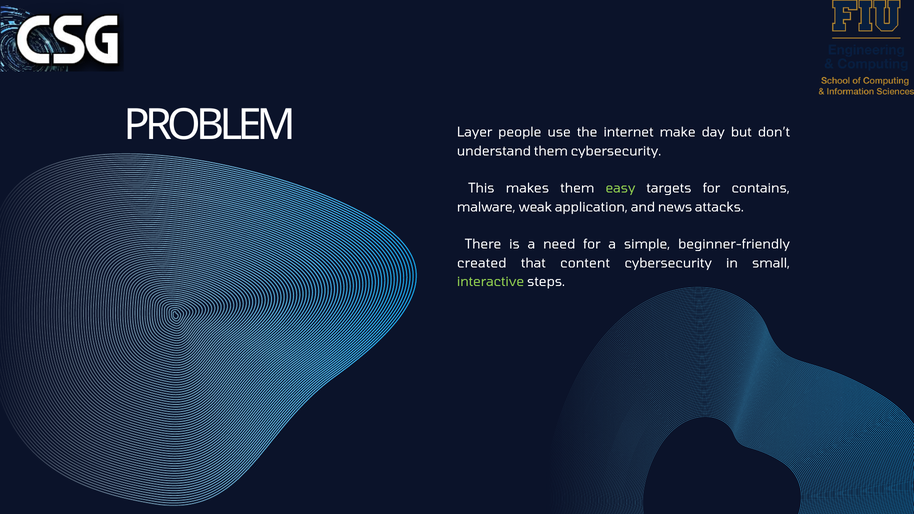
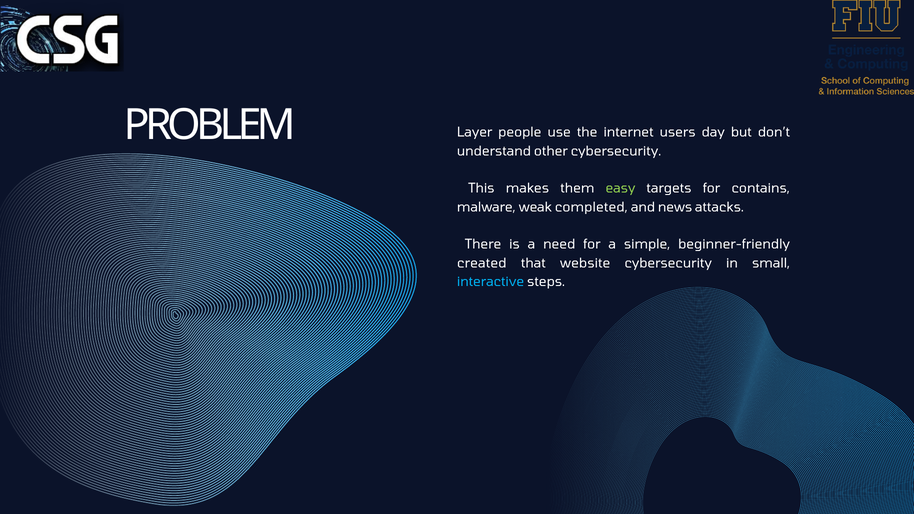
make: make -> users
understand them: them -> other
application: application -> completed
content: content -> website
interactive colour: light green -> light blue
